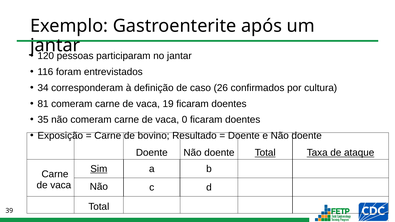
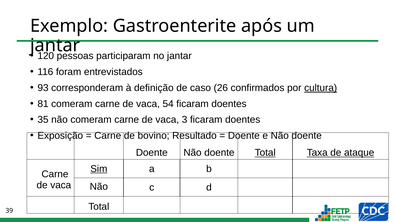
34: 34 -> 93
cultura underline: none -> present
19: 19 -> 54
0: 0 -> 3
